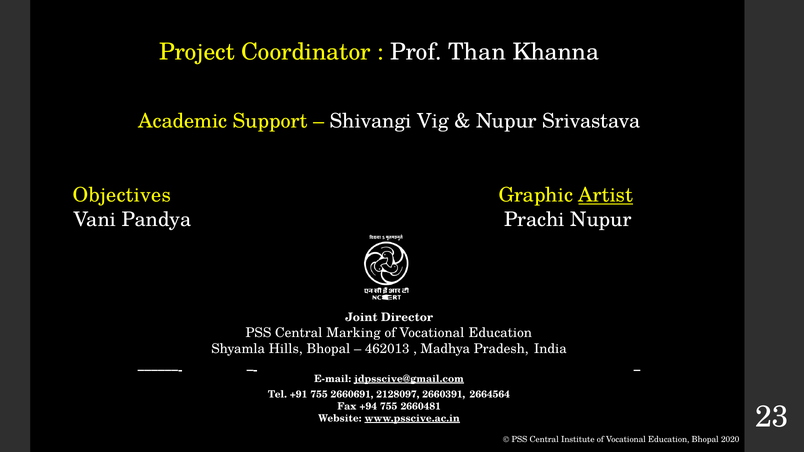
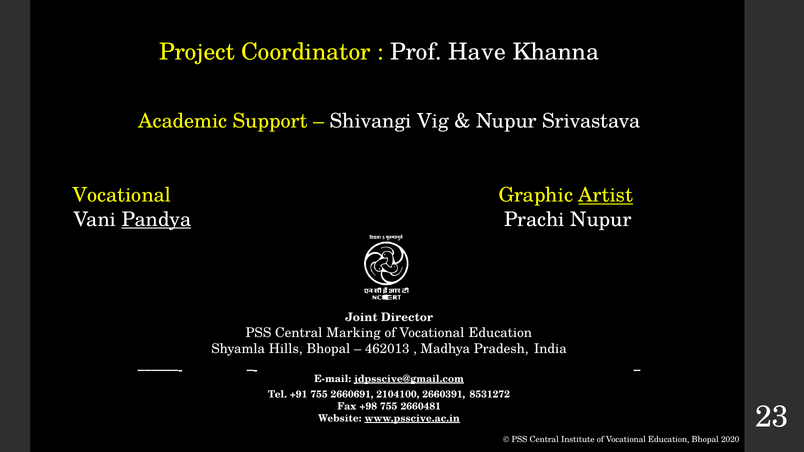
Than: Than -> Have
Objectives at (122, 195): Objectives -> Vocational
Pandya underline: none -> present
2128097: 2128097 -> 2104100
2664564: 2664564 -> 8531272
+94: +94 -> +98
